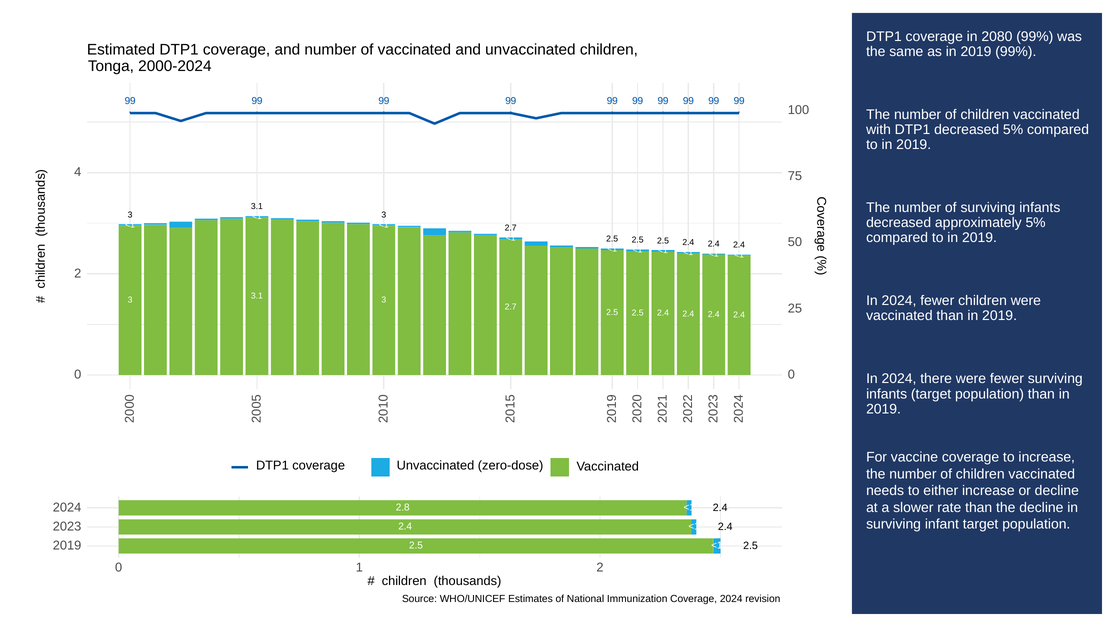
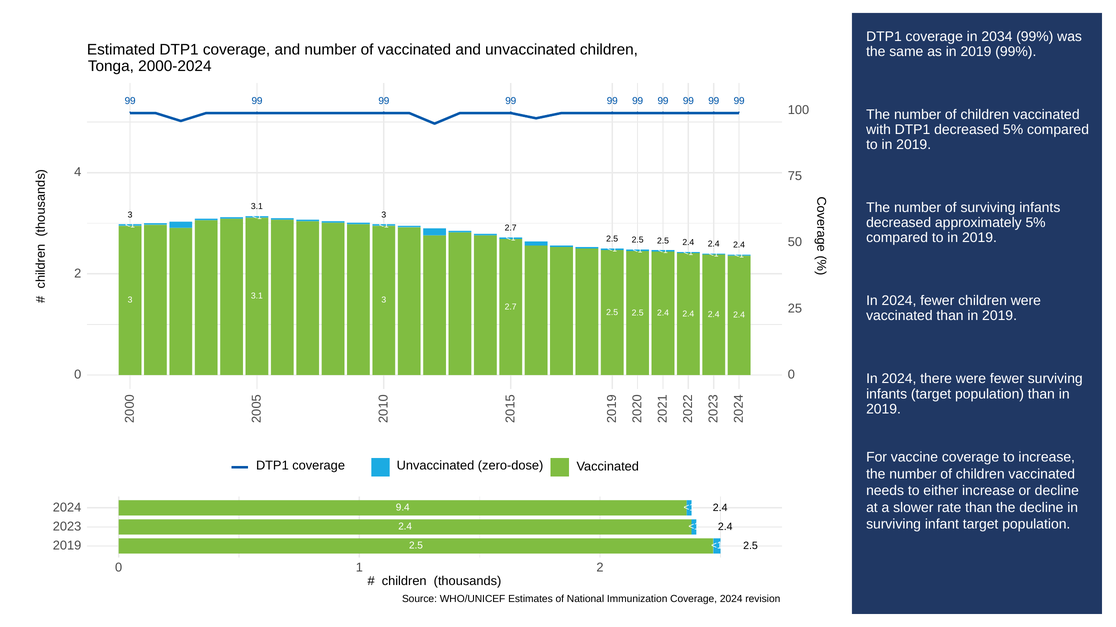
2080: 2080 -> 2034
2.8: 2.8 -> 9.4
